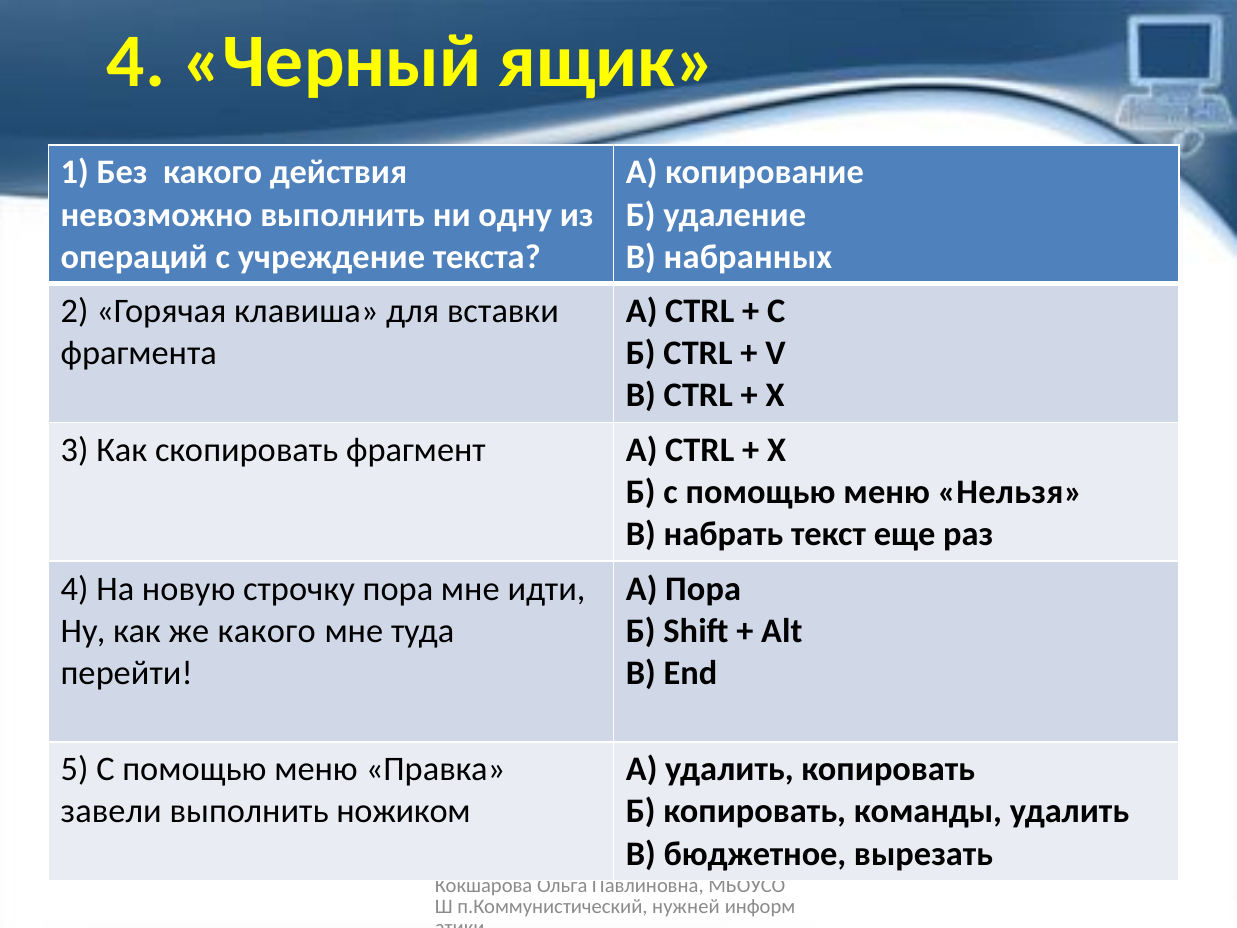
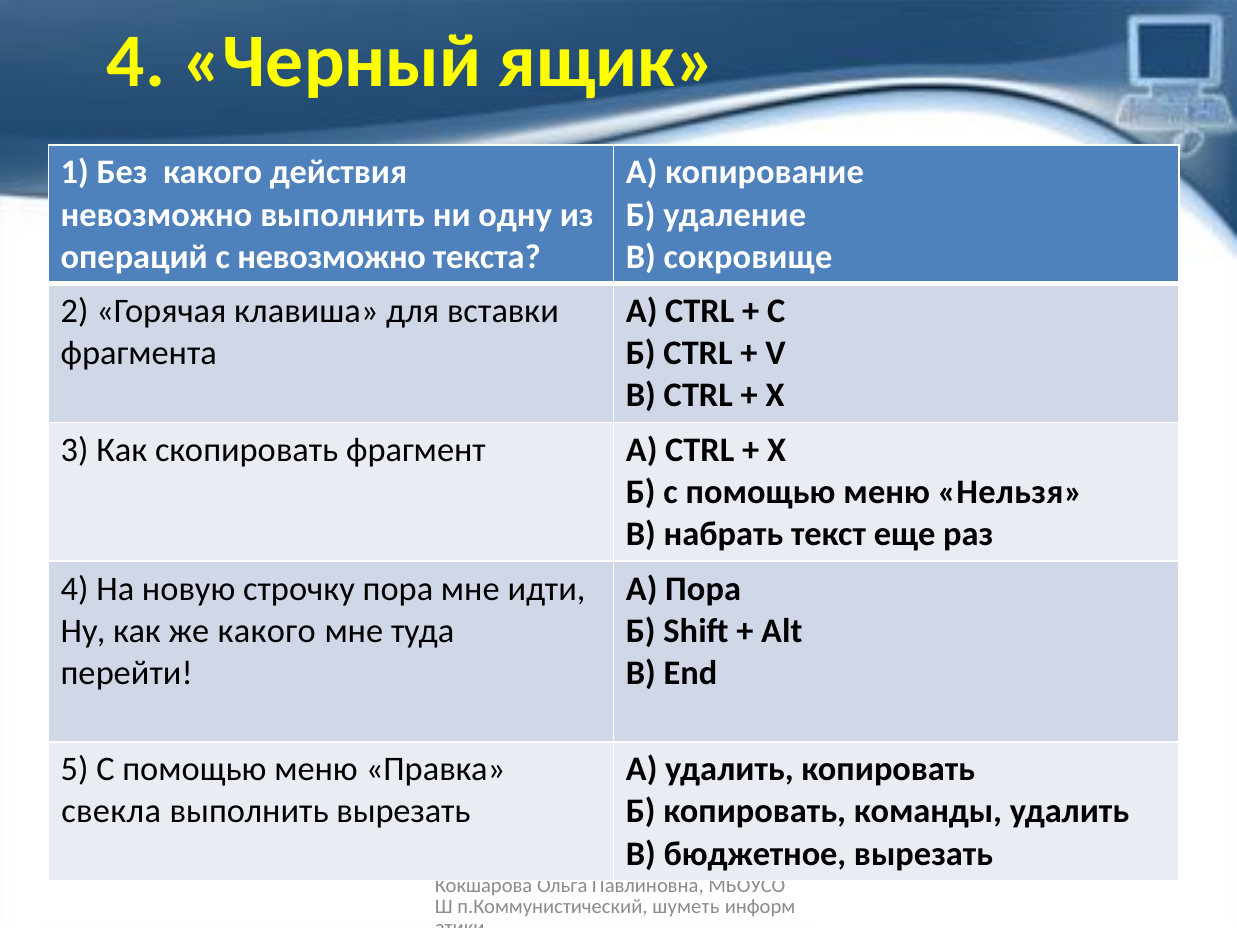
с учреждение: учреждение -> невозможно
набранных: набранных -> сокровище
завели: завели -> свекла
выполнить ножиком: ножиком -> вырезать
нужней: нужней -> шуметь
